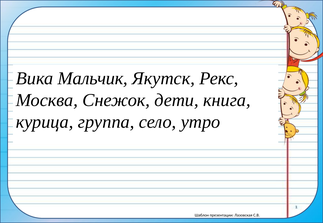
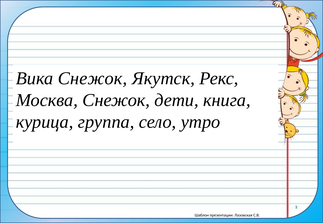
Вика Мальчик: Мальчик -> Снежок
